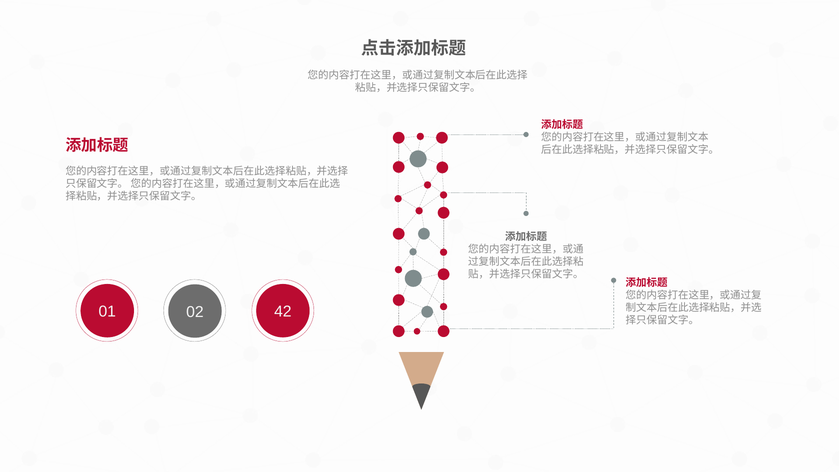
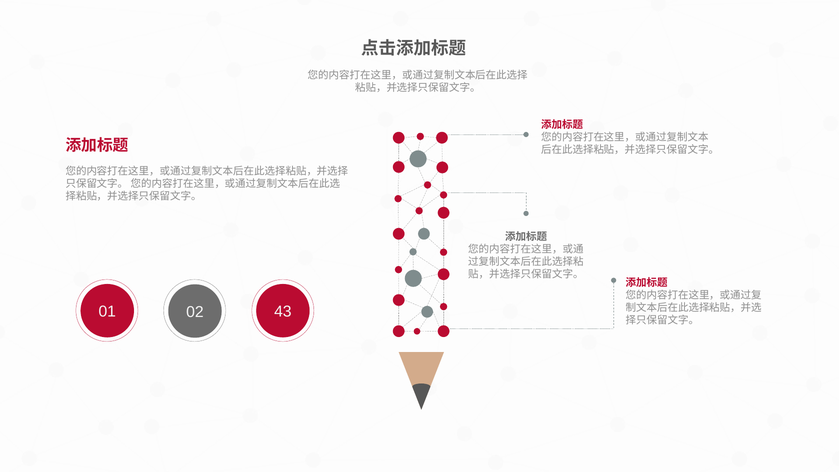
42: 42 -> 43
